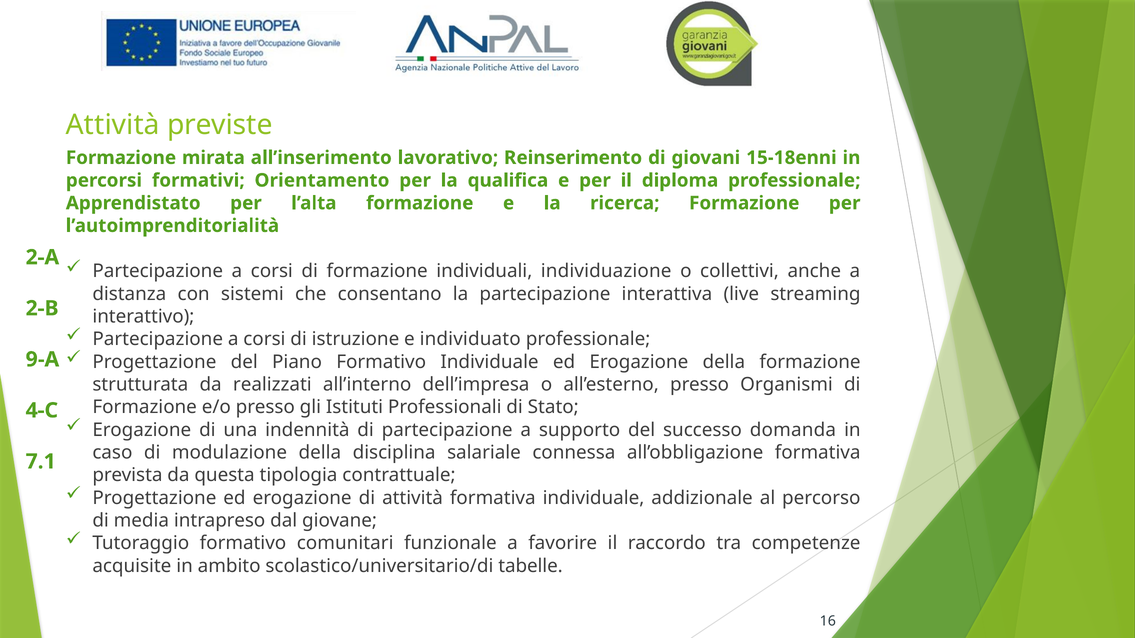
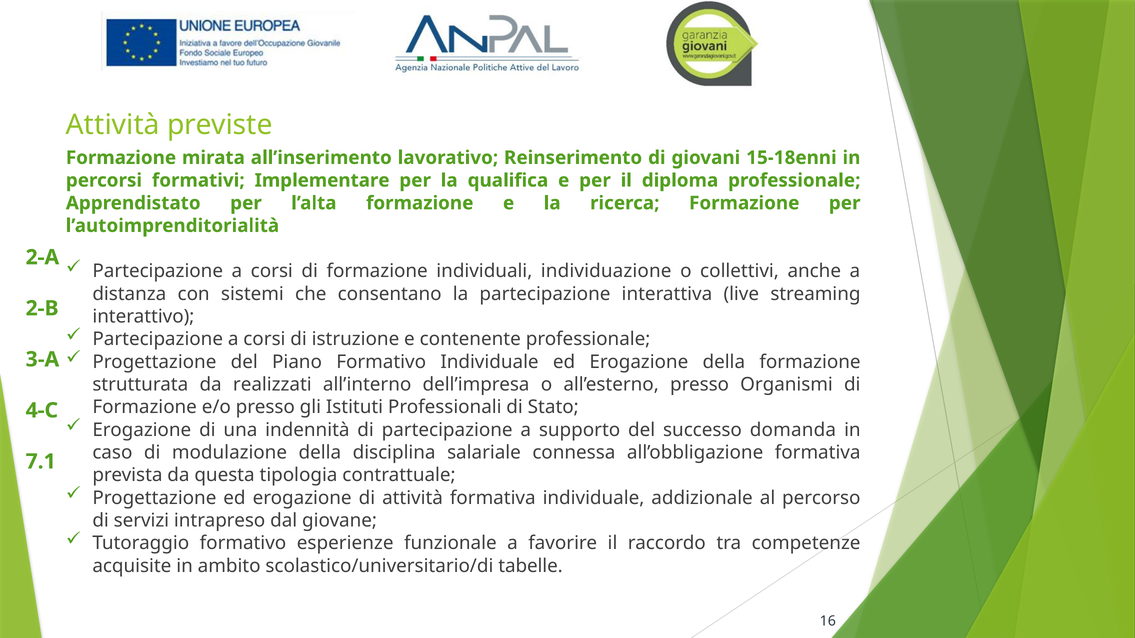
Orientamento: Orientamento -> Implementare
individuato: individuato -> contenente
9-A: 9-A -> 3-A
media: media -> servizi
comunitari: comunitari -> esperienze
